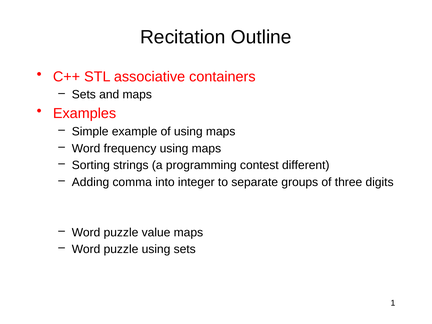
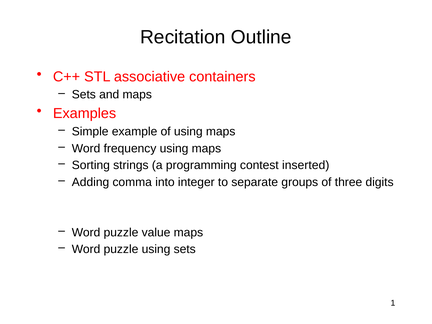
different: different -> inserted
